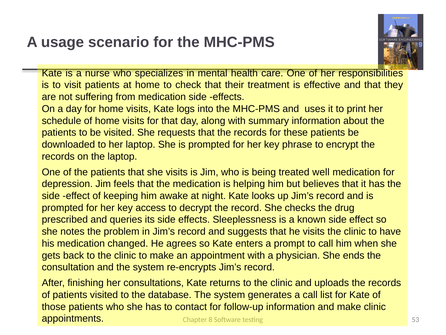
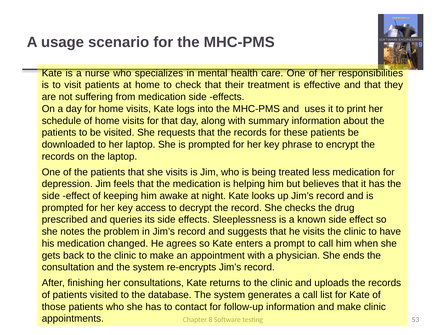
well: well -> less
